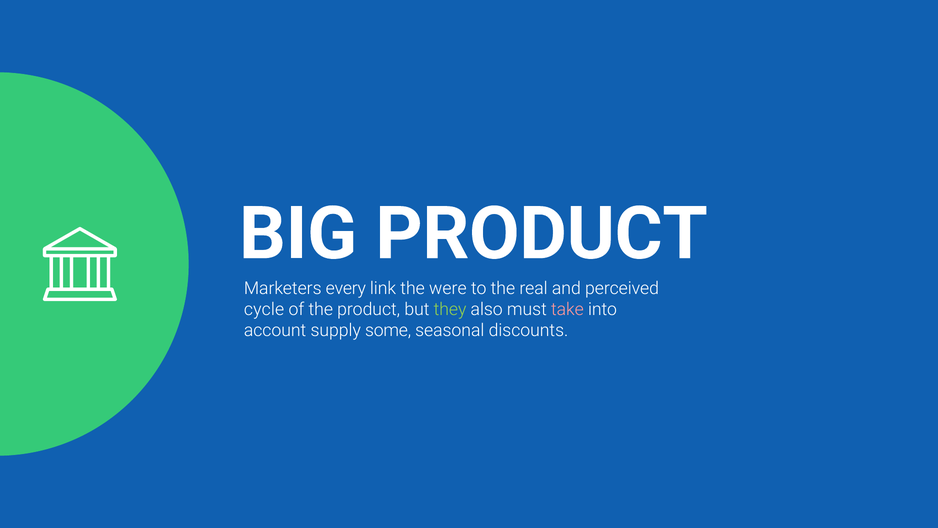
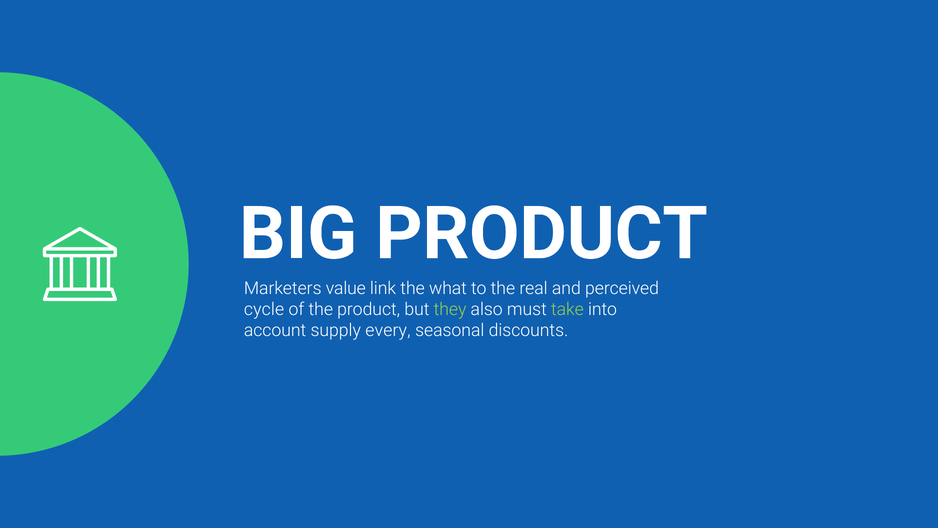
every: every -> value
were: were -> what
take colour: pink -> light green
some: some -> every
